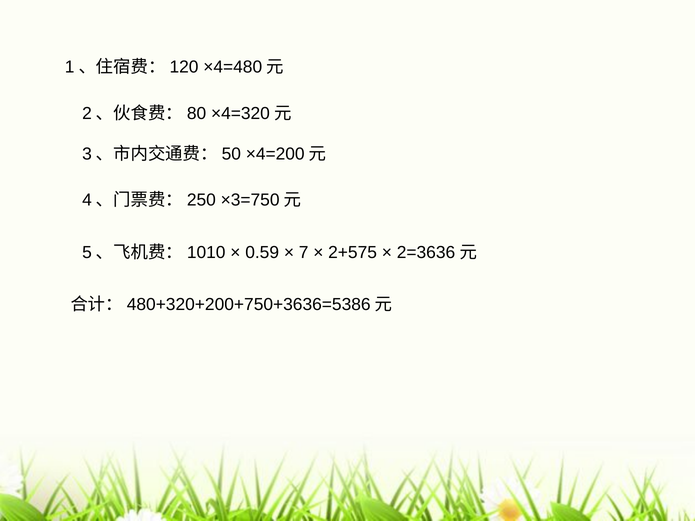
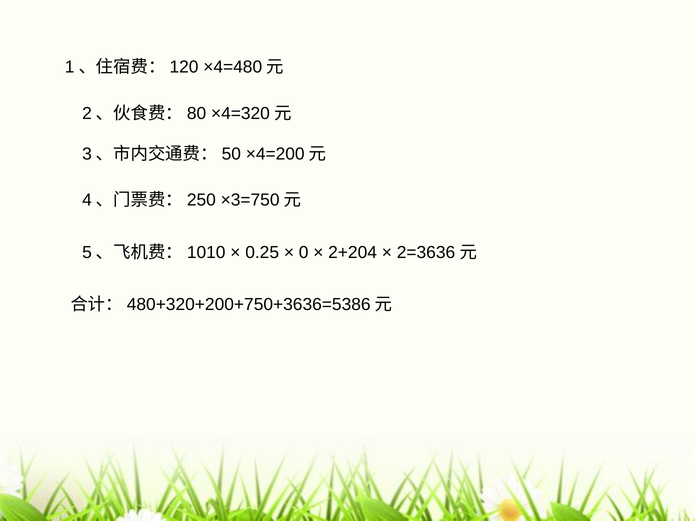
0.59: 0.59 -> 0.25
7: 7 -> 0
2+575: 2+575 -> 2+204
